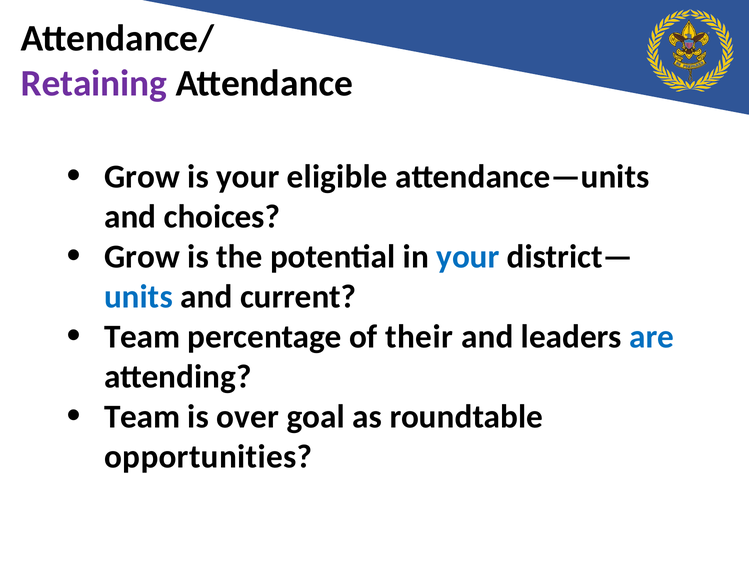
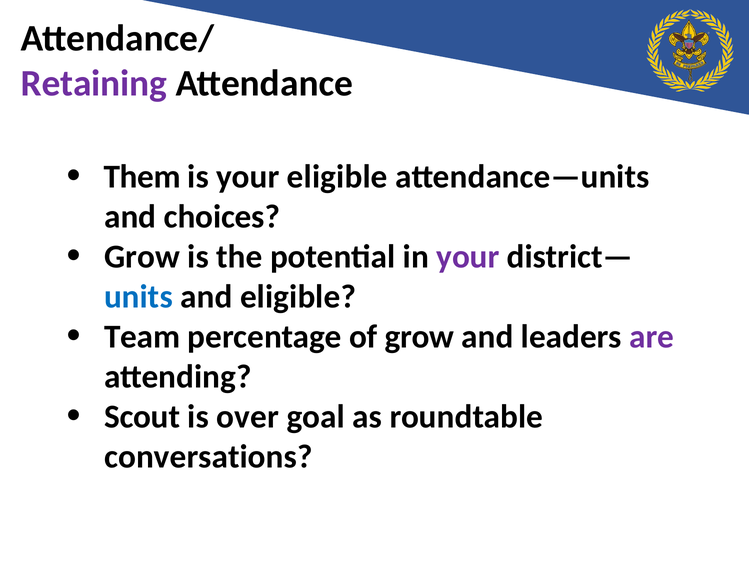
Grow at (142, 177): Grow -> Them
your at (468, 257) colour: blue -> purple
and current: current -> eligible
of their: their -> grow
are colour: blue -> purple
Team at (142, 417): Team -> Scout
opportunities: opportunities -> conversations
